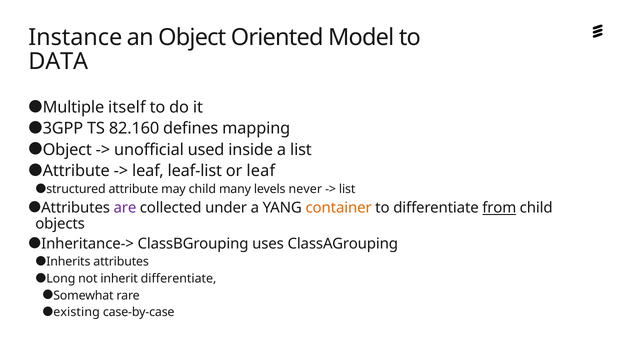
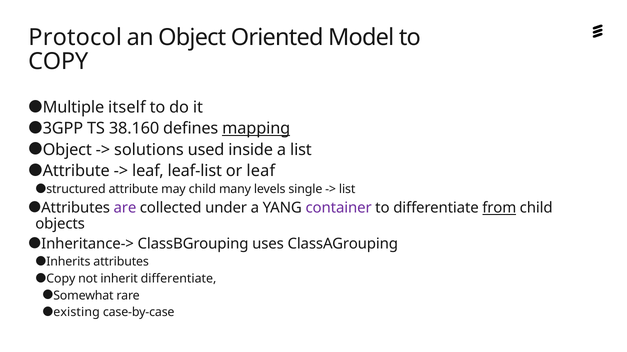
Instance: Instance -> Protocol
DATA at (58, 62): DATA -> COPY
82.160: 82.160 -> 38.160
mapping underline: none -> present
unofficial: unofficial -> solutions
never: never -> single
container colour: orange -> purple
Long at (61, 279): Long -> Copy
